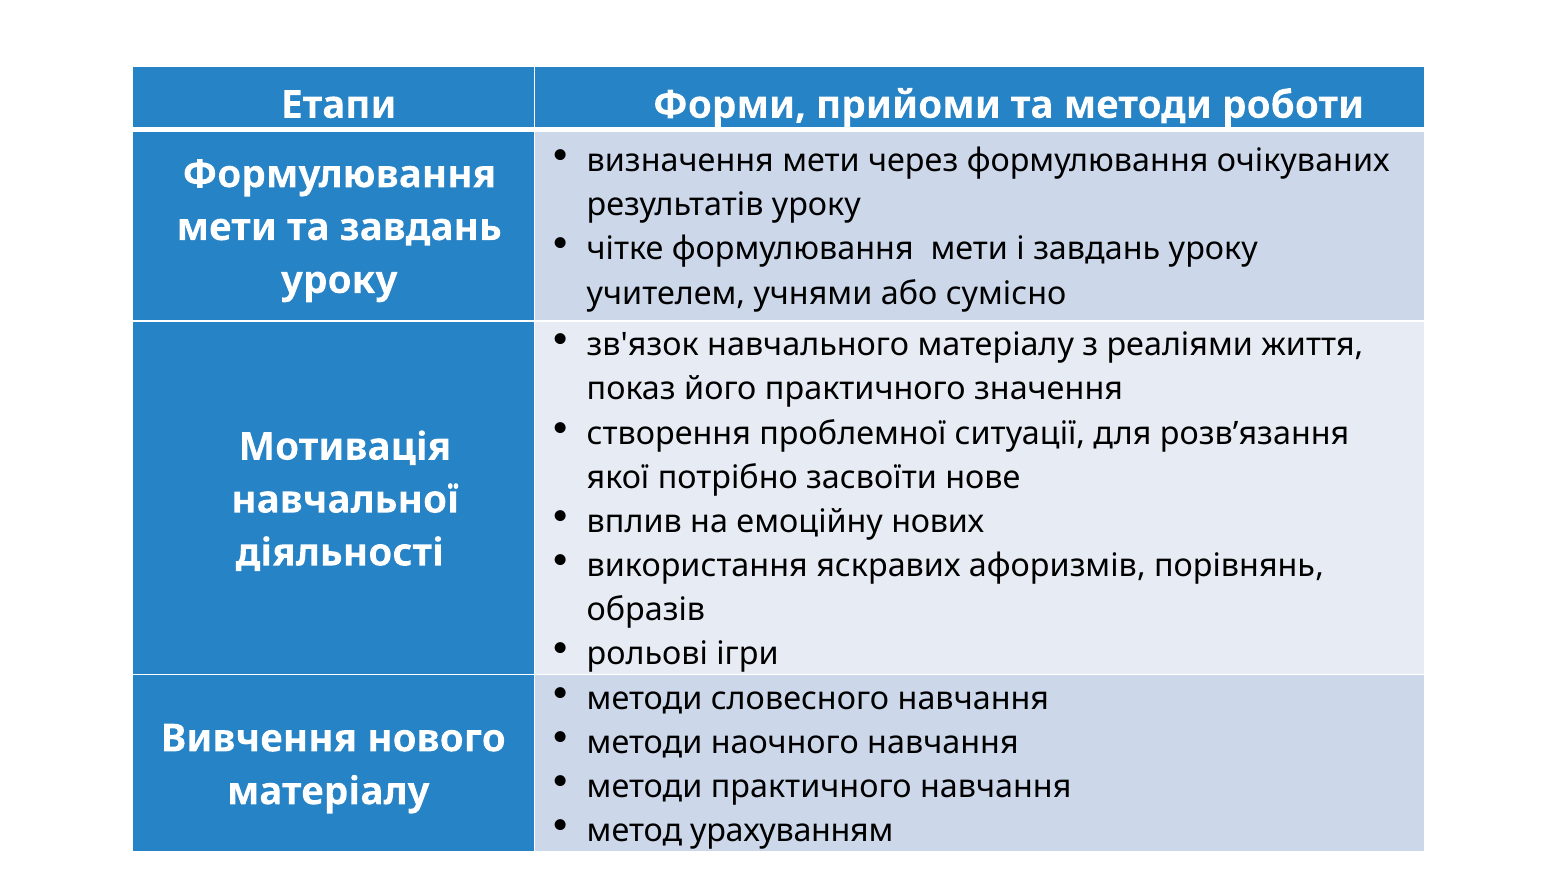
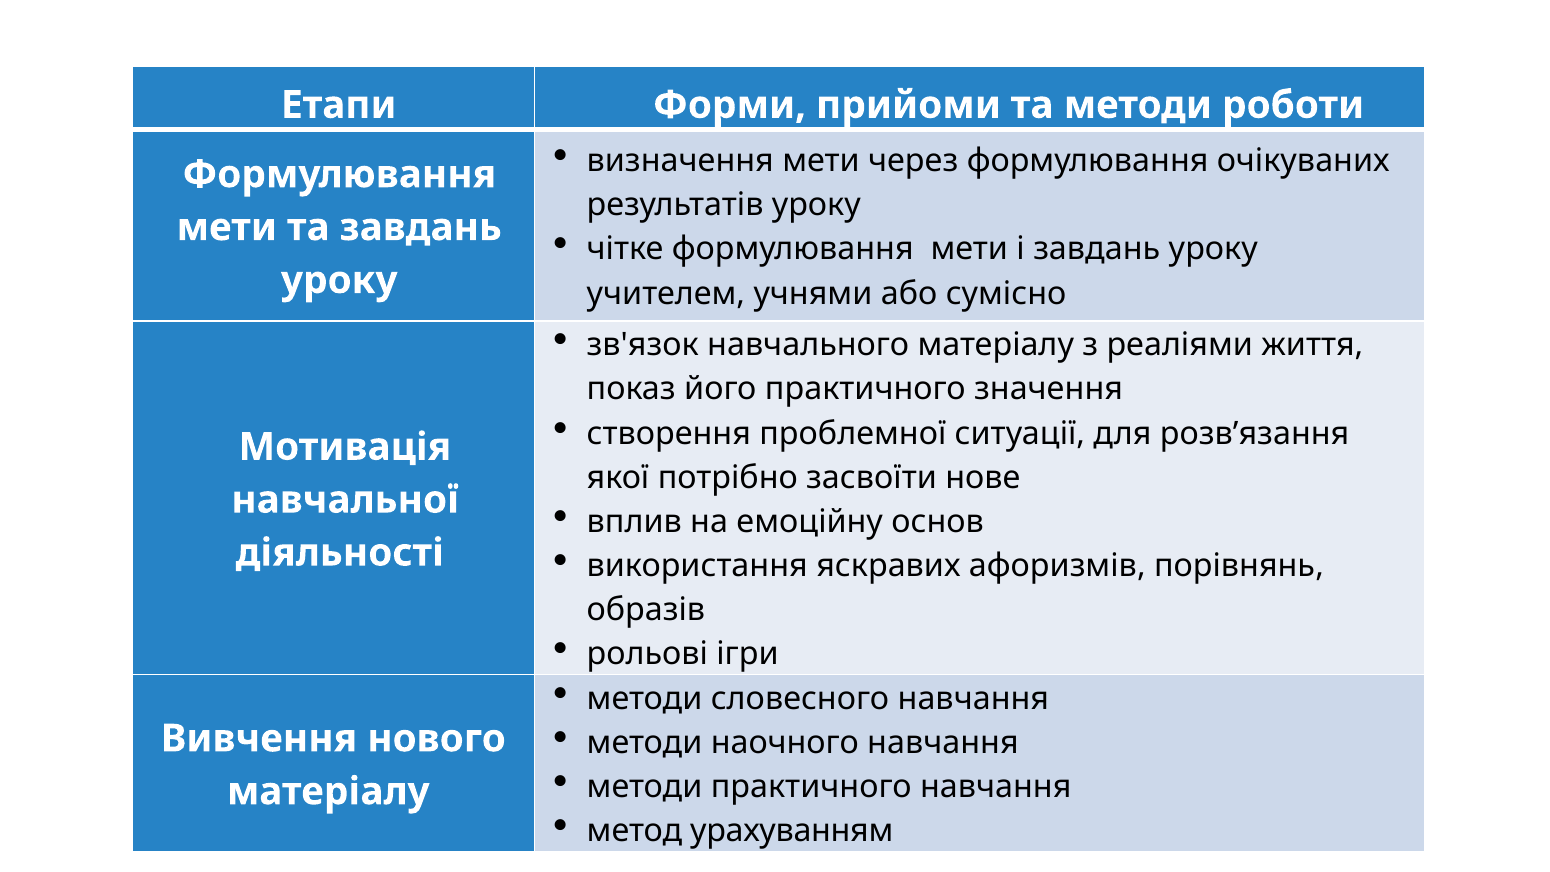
нових: нових -> основ
